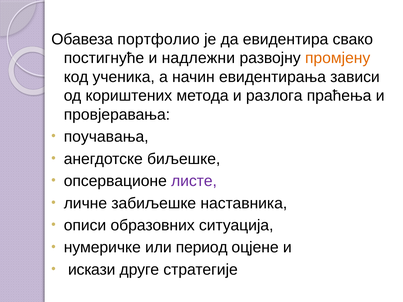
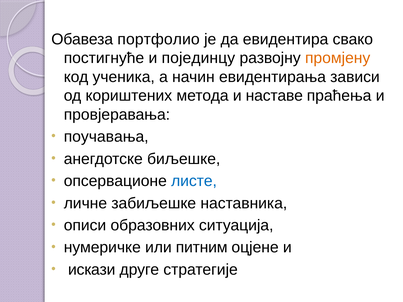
надлежни: надлежни -> појединцу
разлога: разлога -> наставе
листе colour: purple -> blue
период: период -> питним
